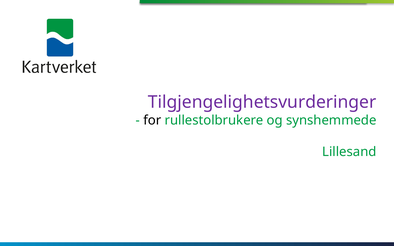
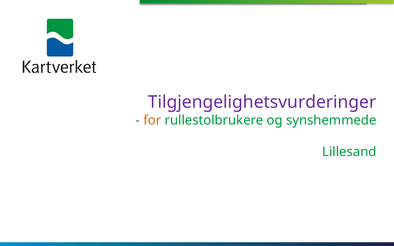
for colour: black -> orange
